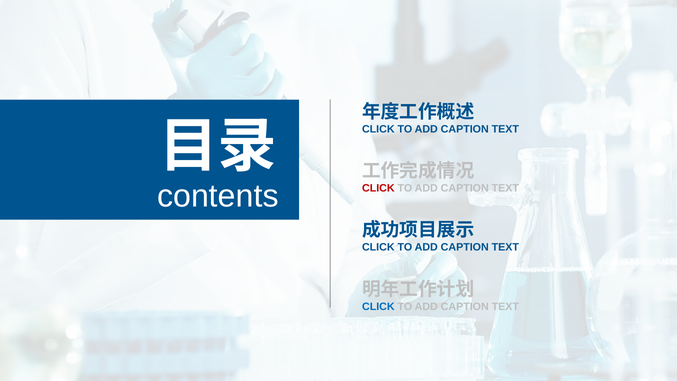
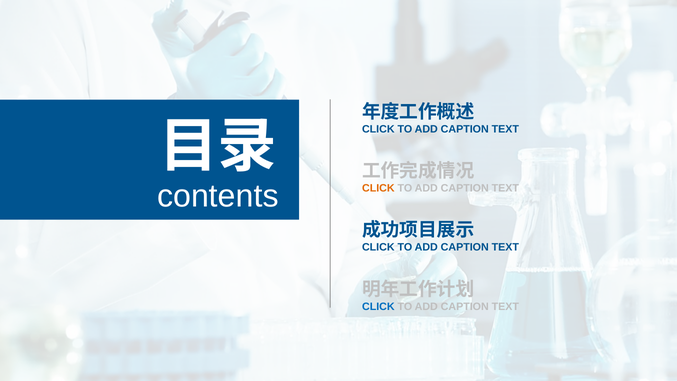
CLICK at (378, 188) colour: red -> orange
